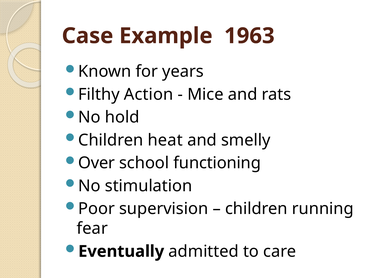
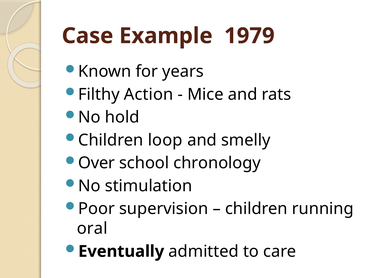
1963: 1963 -> 1979
heat: heat -> loop
functioning: functioning -> chronology
fear: fear -> oral
